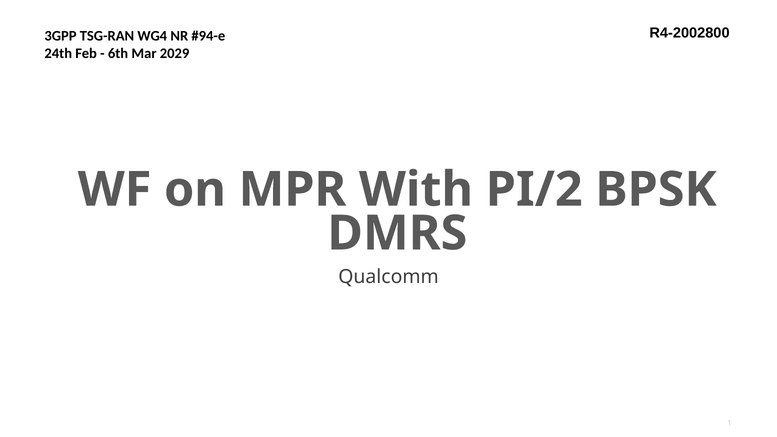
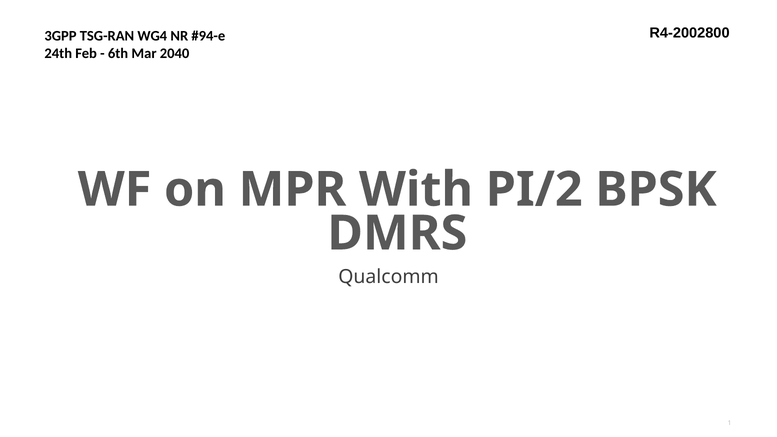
2029: 2029 -> 2040
